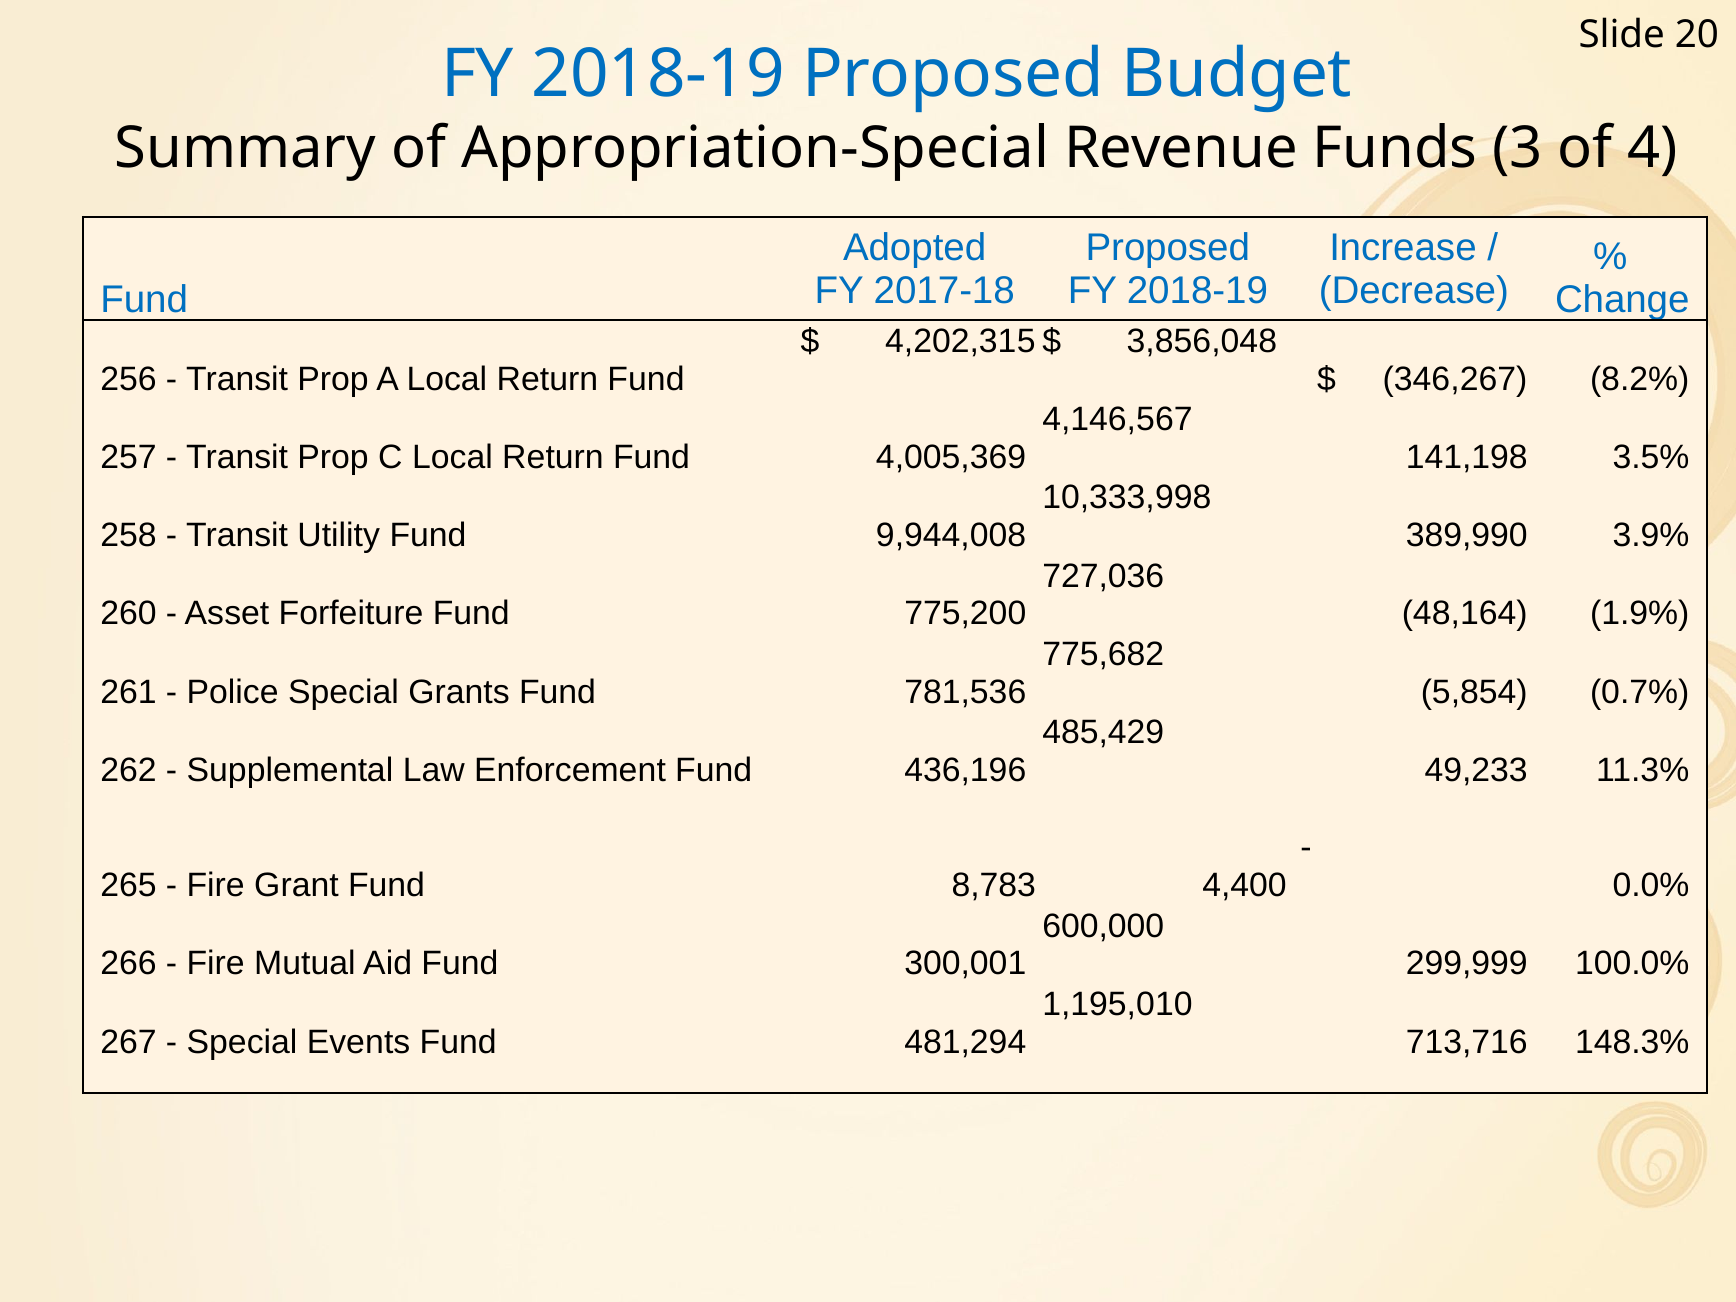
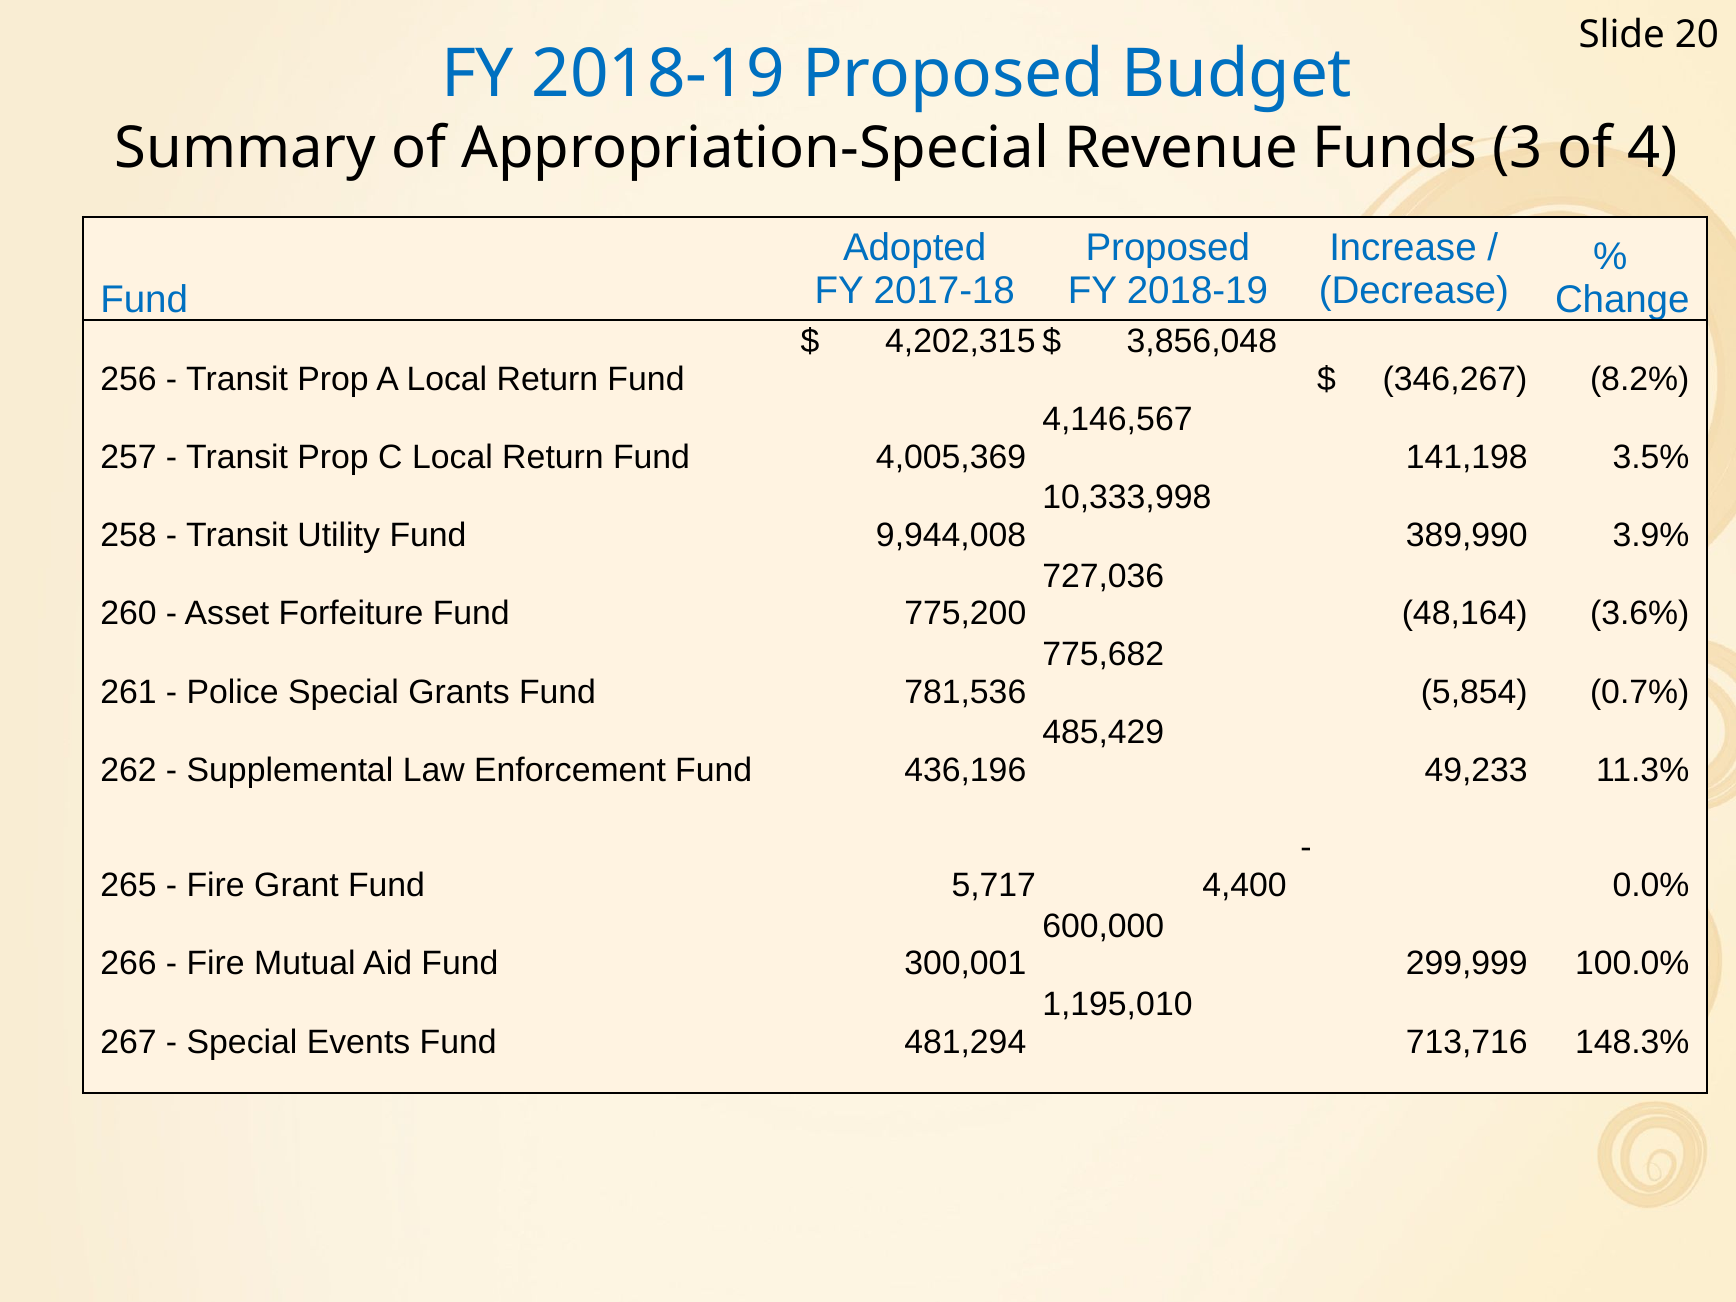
1.9%: 1.9% -> 3.6%
8,783: 8,783 -> 5,717
